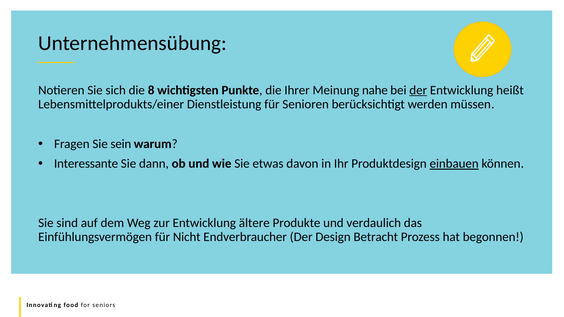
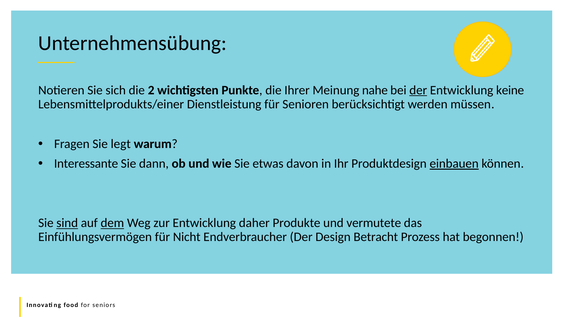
8: 8 -> 2
heißt: heißt -> keine
sein: sein -> legt
sind underline: none -> present
dem underline: none -> present
ältere: ältere -> daher
verdaulich: verdaulich -> vermutete
